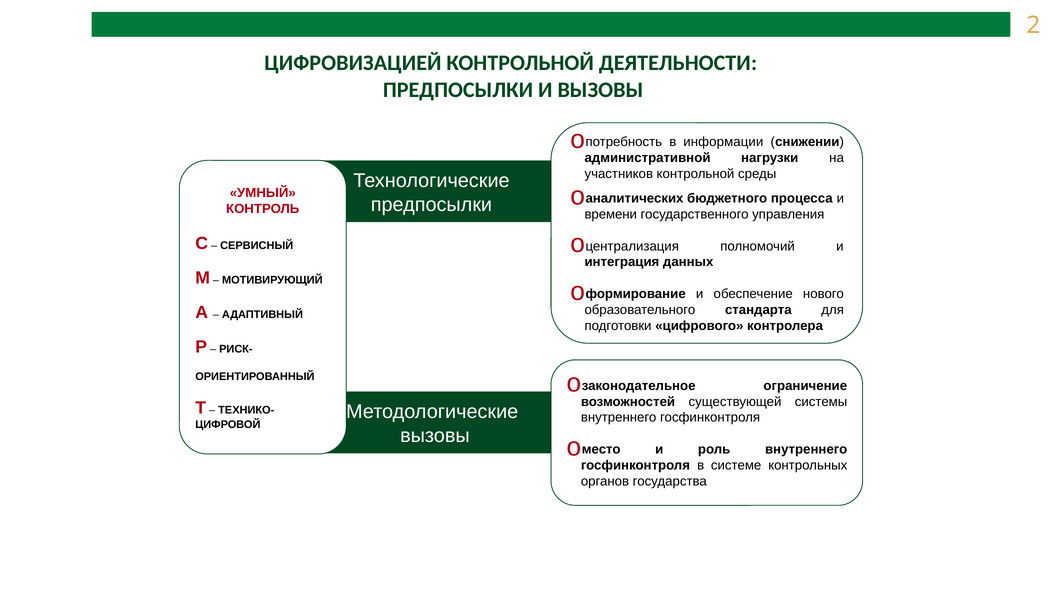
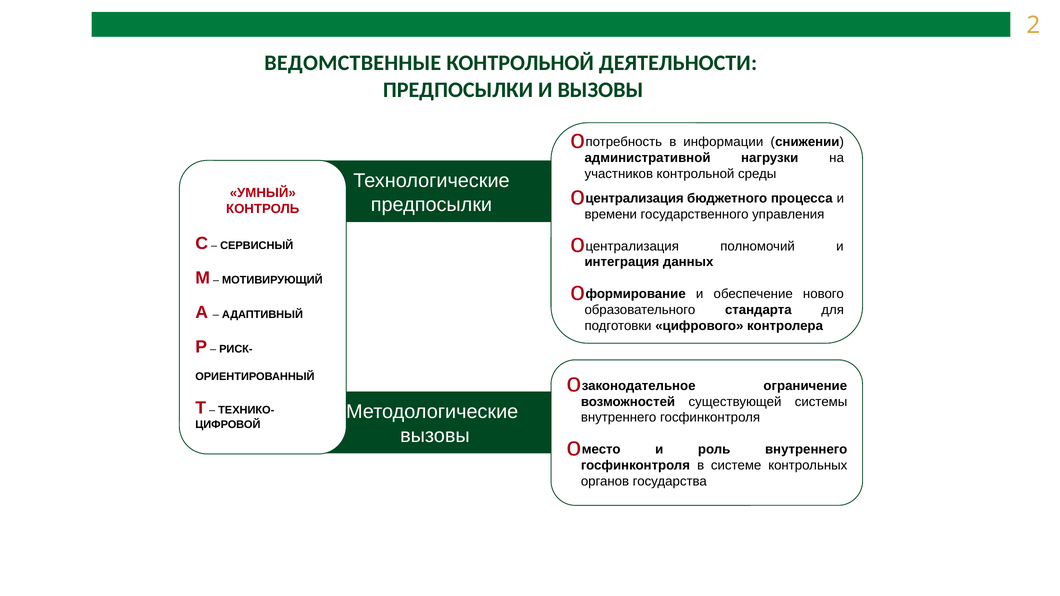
ЦИФРОВИЗАЦИЕЙ: ЦИФРОВИЗАЦИЕЙ -> ВЕДОМСТВЕННЫЕ
аналитических at (634, 199): аналитических -> централизация
